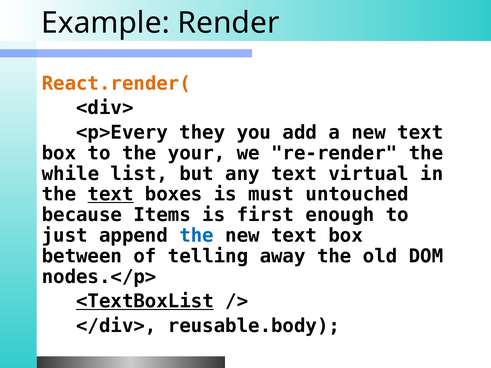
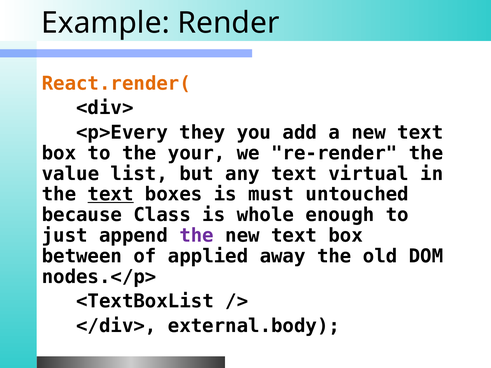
while: while -> value
Items: Items -> Class
first: first -> whole
the at (197, 236) colour: blue -> purple
telling: telling -> applied
<TextBoxList underline: present -> none
reusable.body: reusable.body -> external.body
